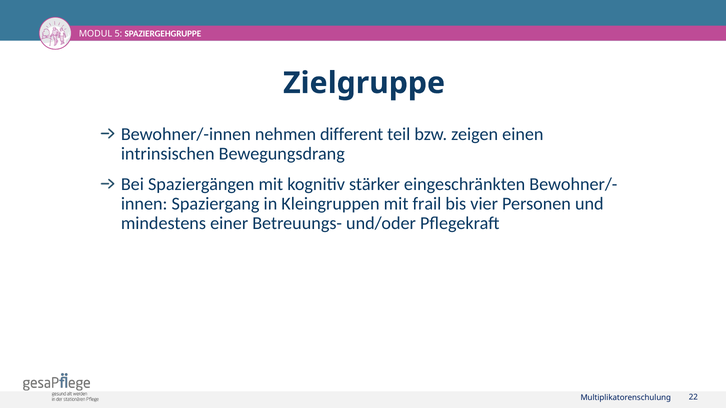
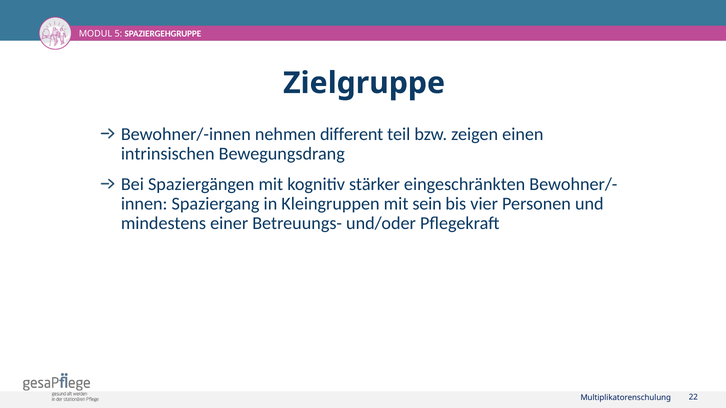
frail: frail -> sein
